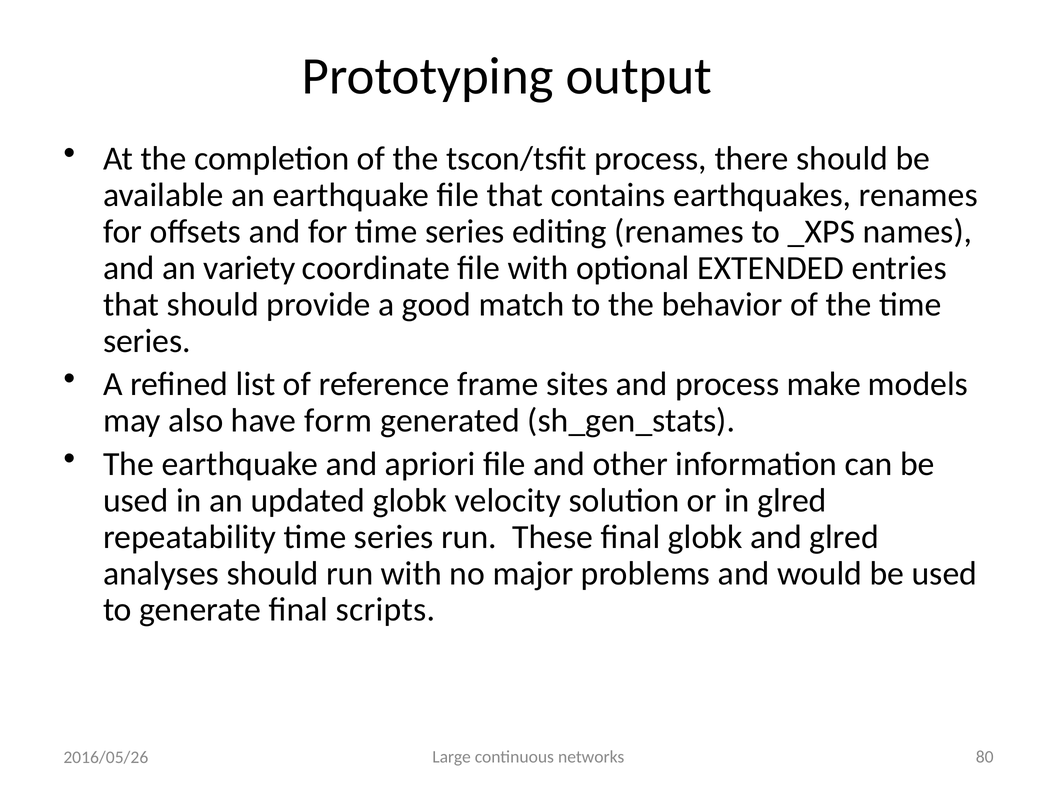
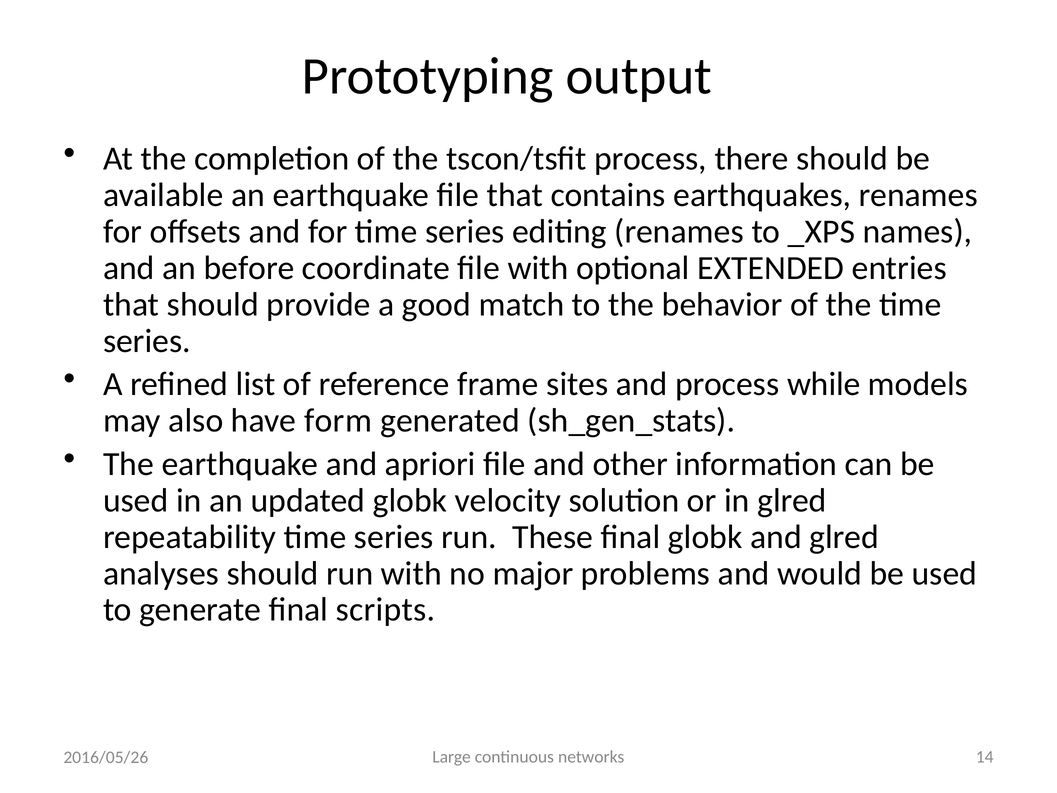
variety: variety -> before
make: make -> while
80: 80 -> 14
